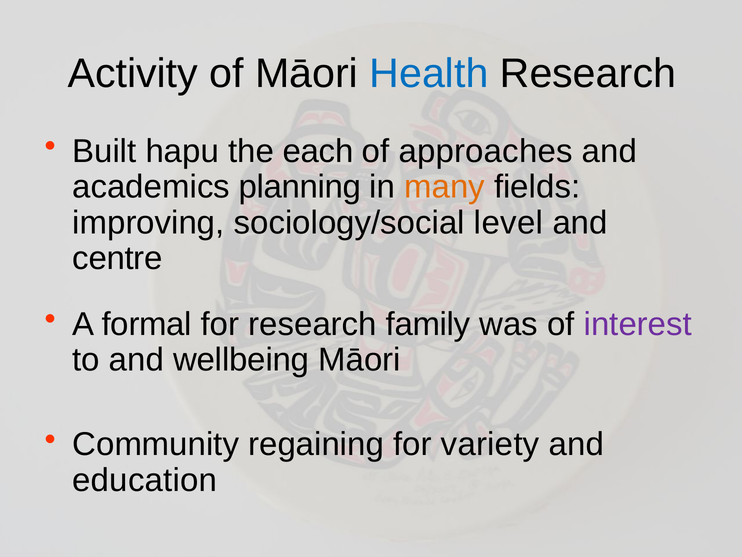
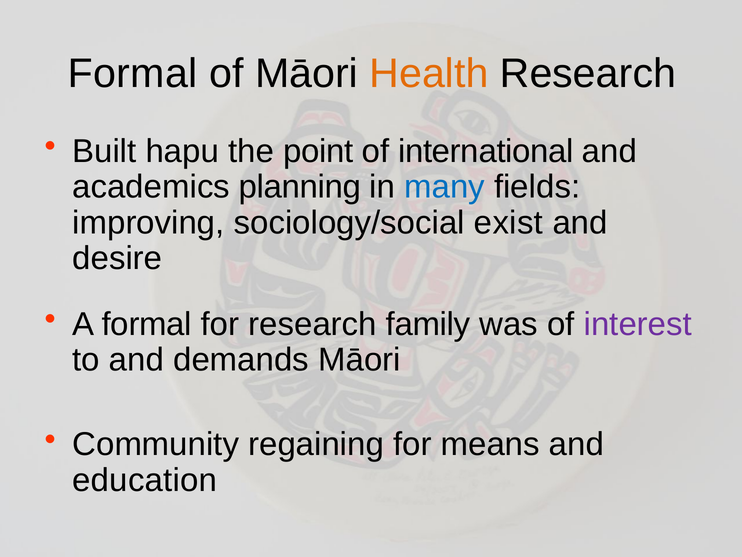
Activity at (133, 74): Activity -> Formal
Health colour: blue -> orange
each: each -> point
approaches: approaches -> international
many colour: orange -> blue
level: level -> exist
centre: centre -> desire
wellbeing: wellbeing -> demands
variety: variety -> means
